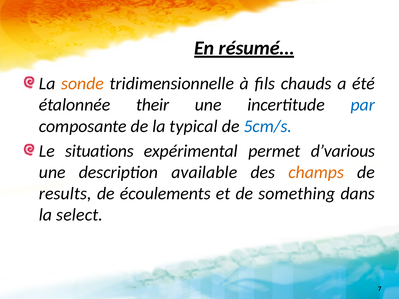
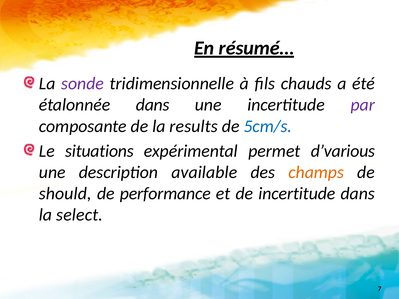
sonde colour: orange -> purple
étalonnée their: their -> dans
par colour: blue -> purple
typical: typical -> results
results: results -> should
écoulements: écoulements -> performance
de something: something -> incertitude
